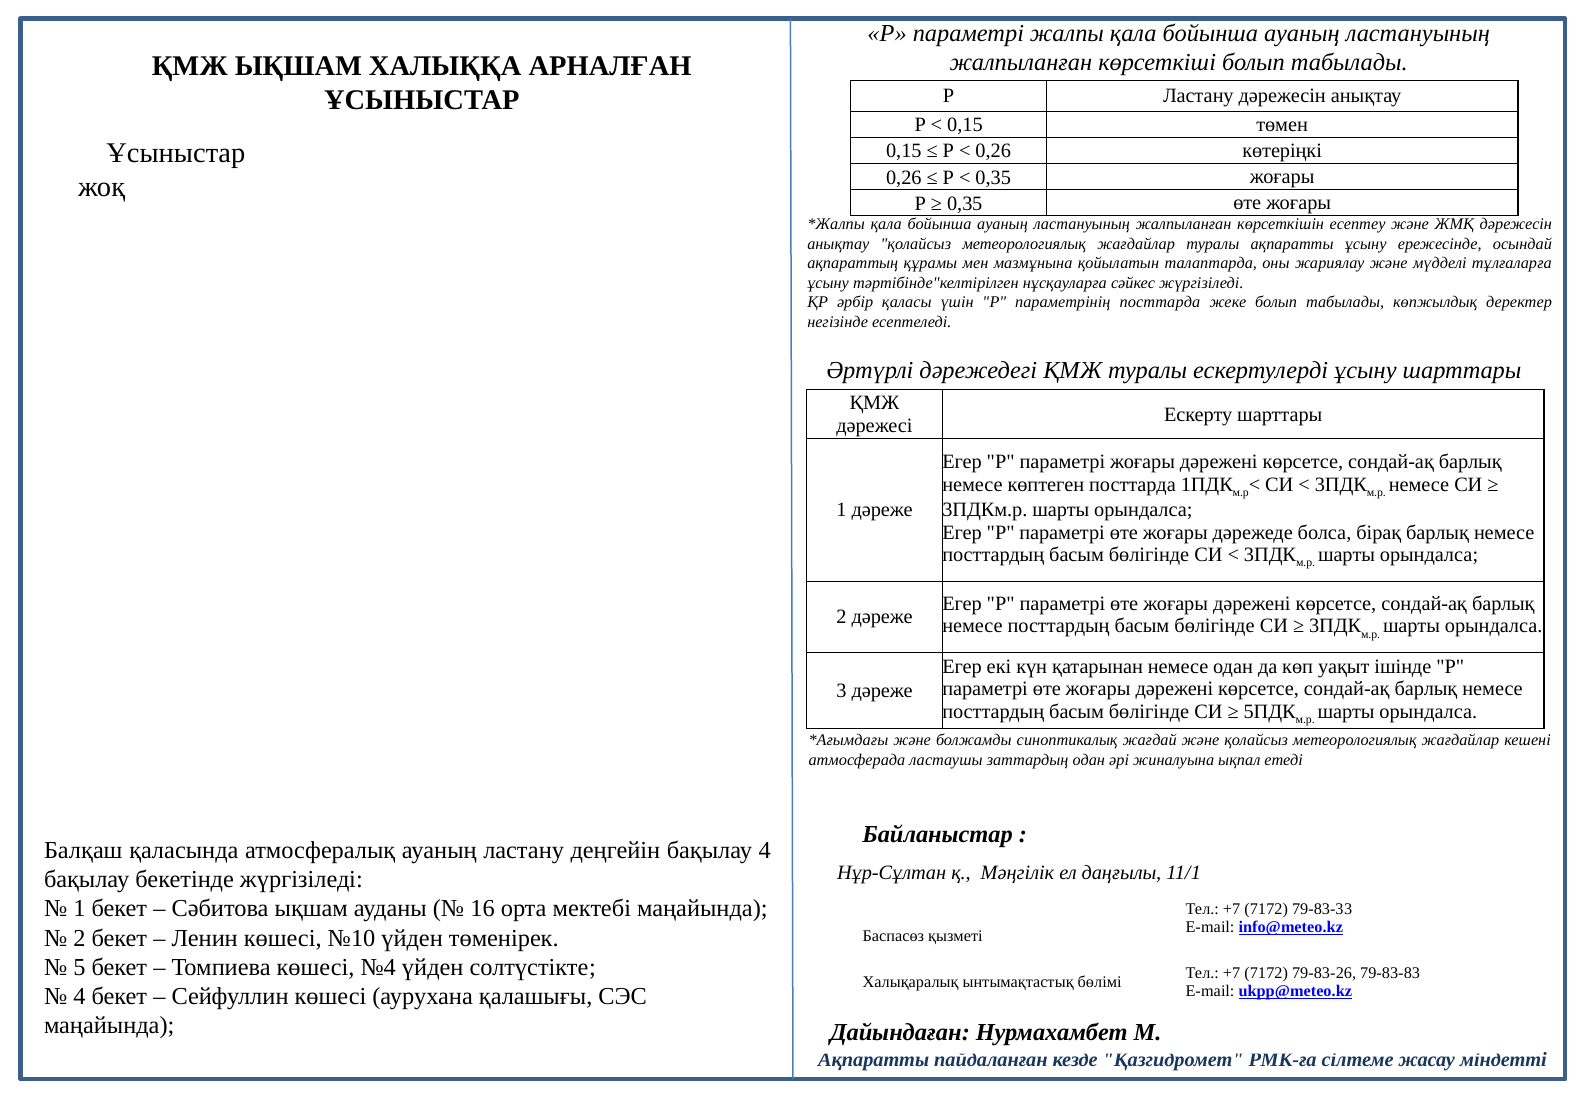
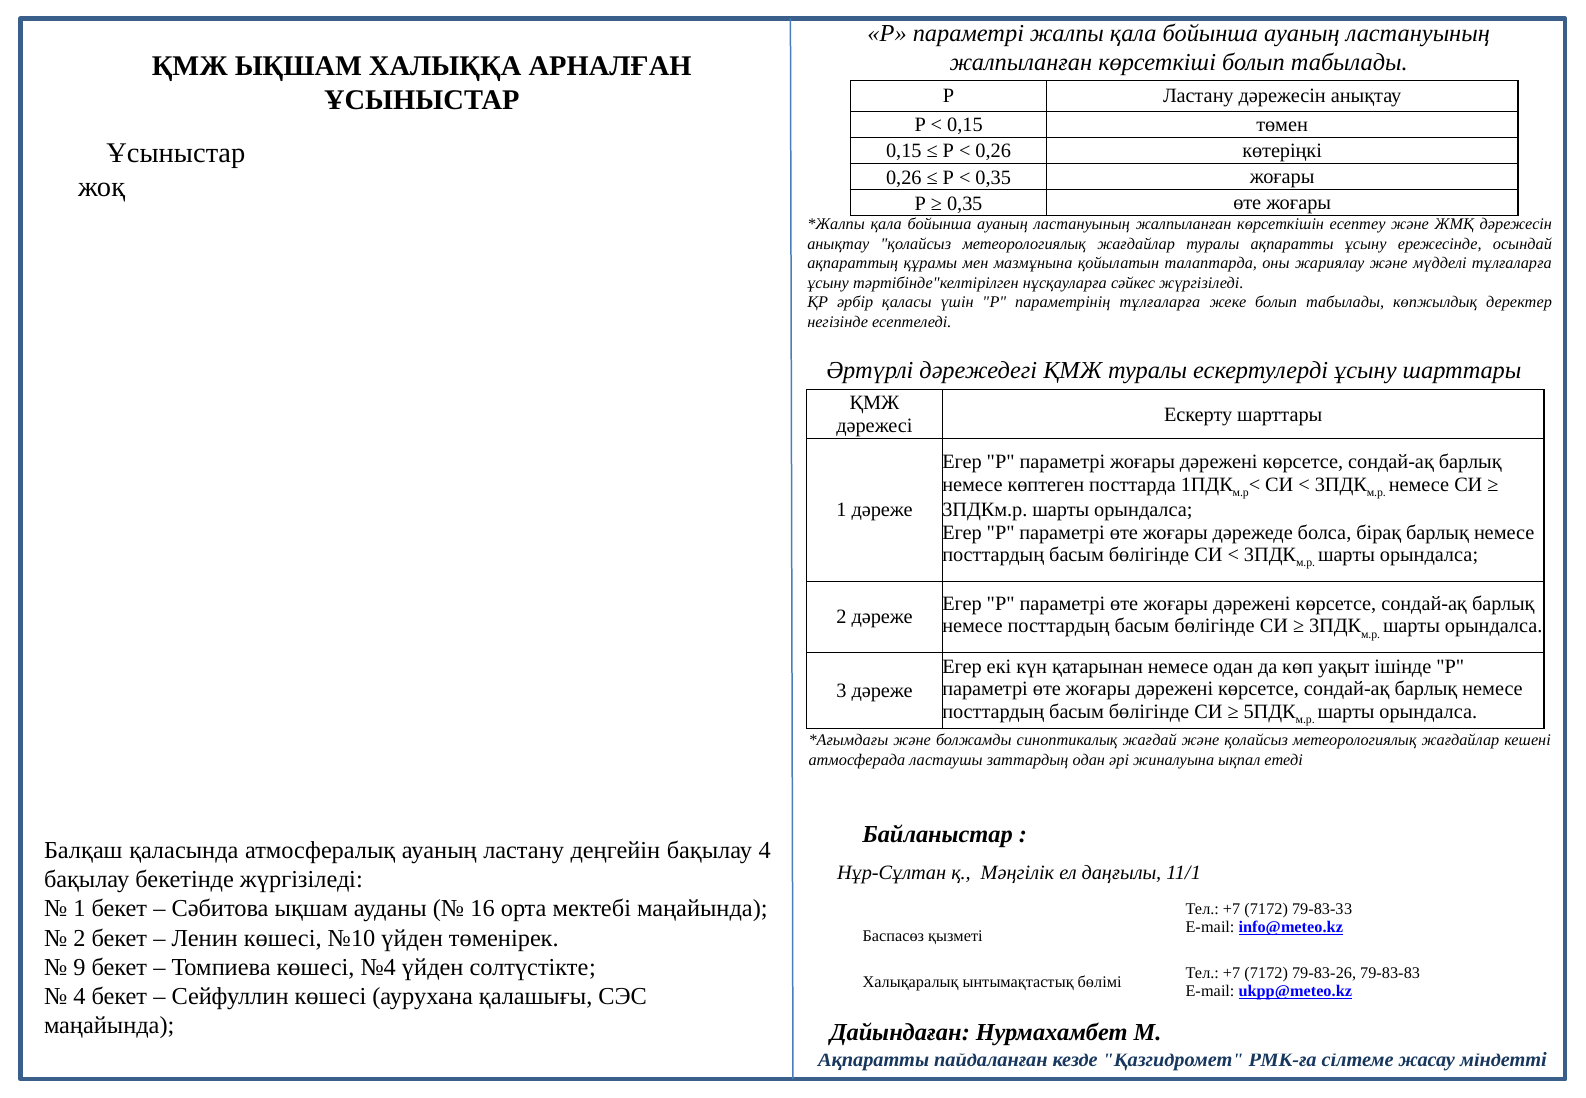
параметрінің посттарда: посттарда -> тұлғаларға
5: 5 -> 9
